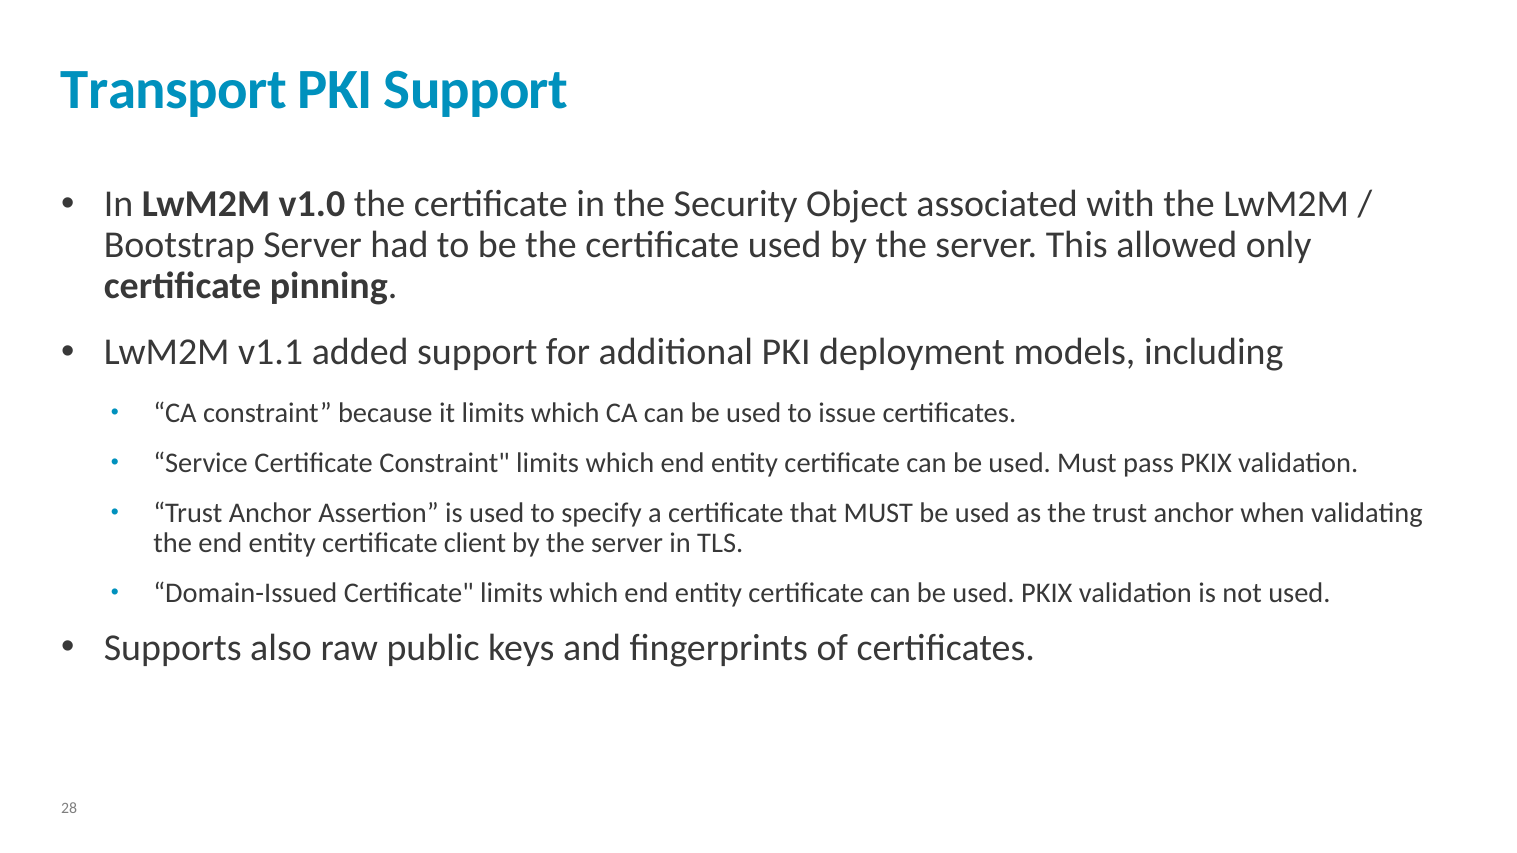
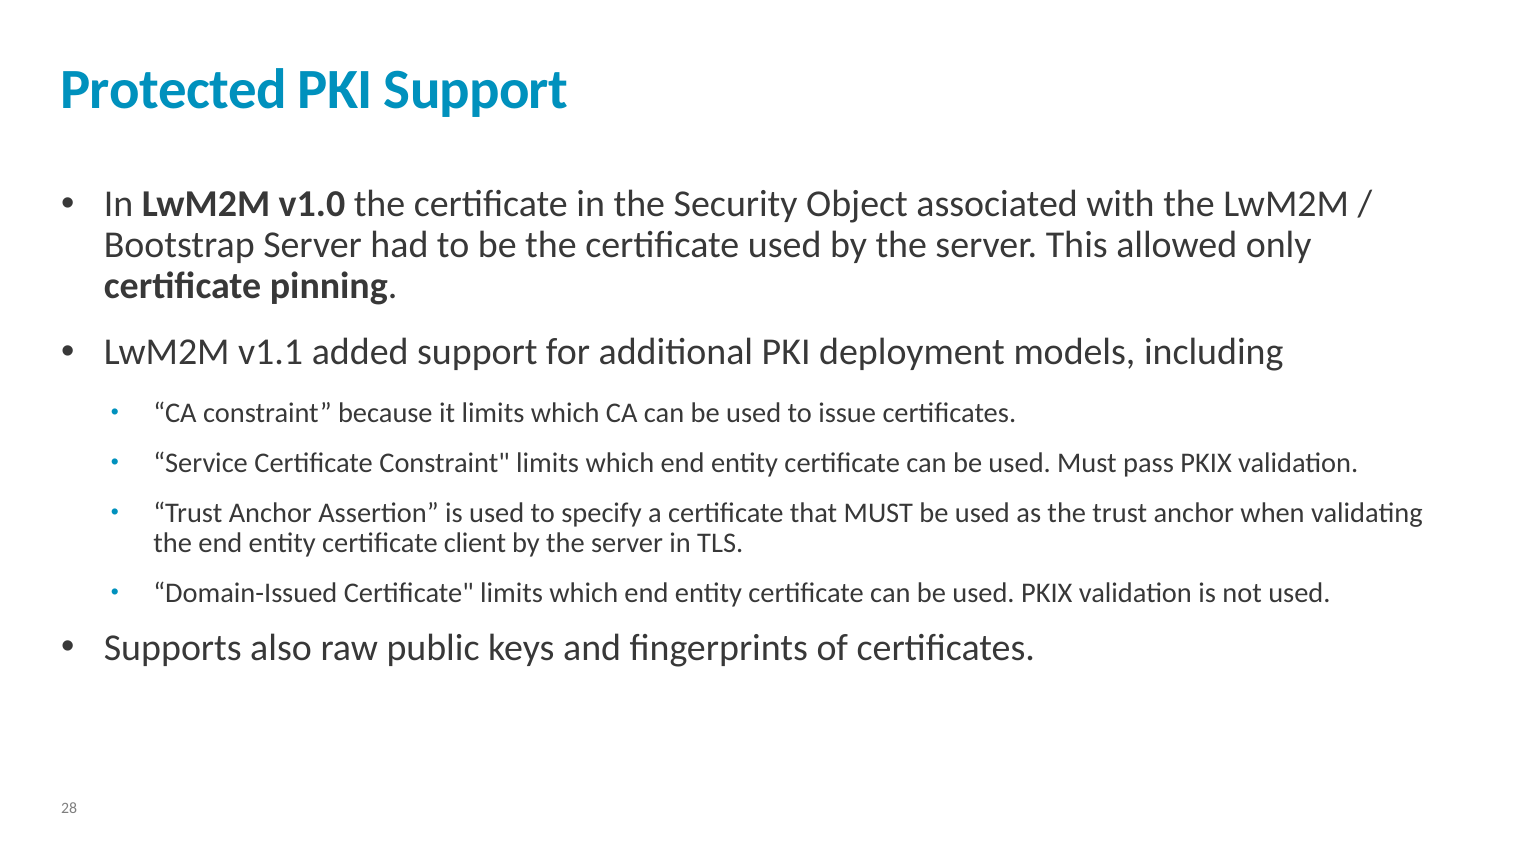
Transport: Transport -> Protected
